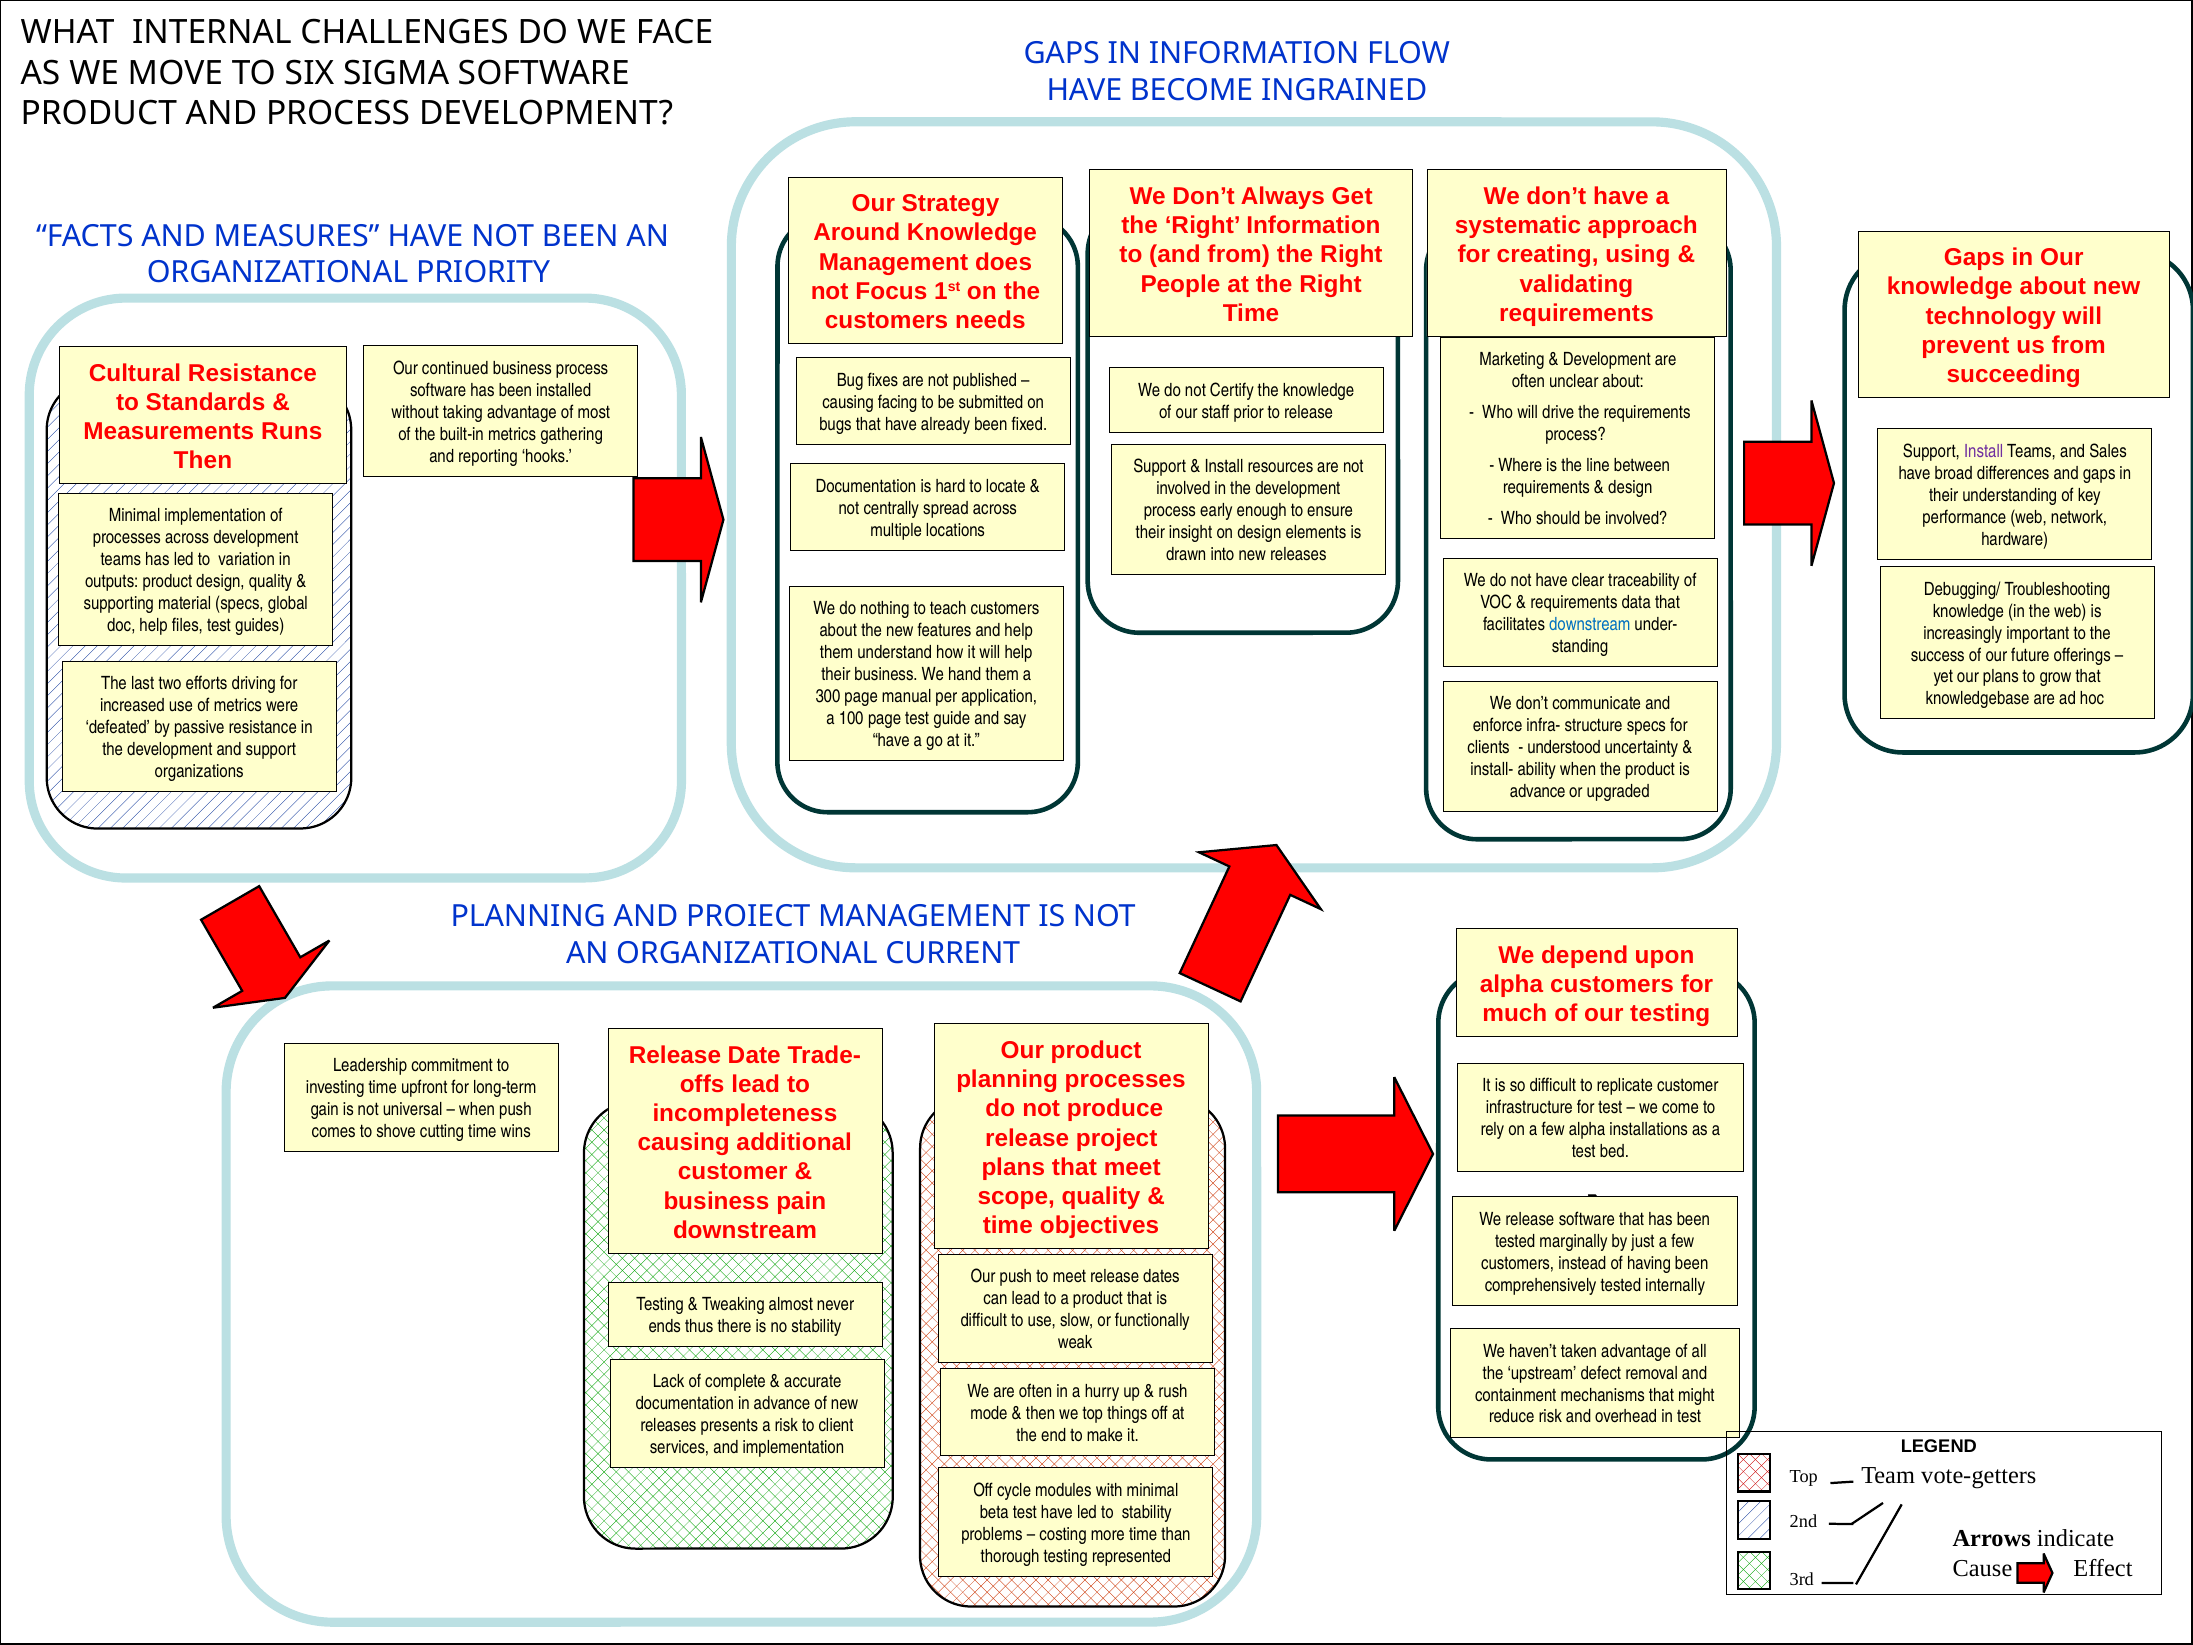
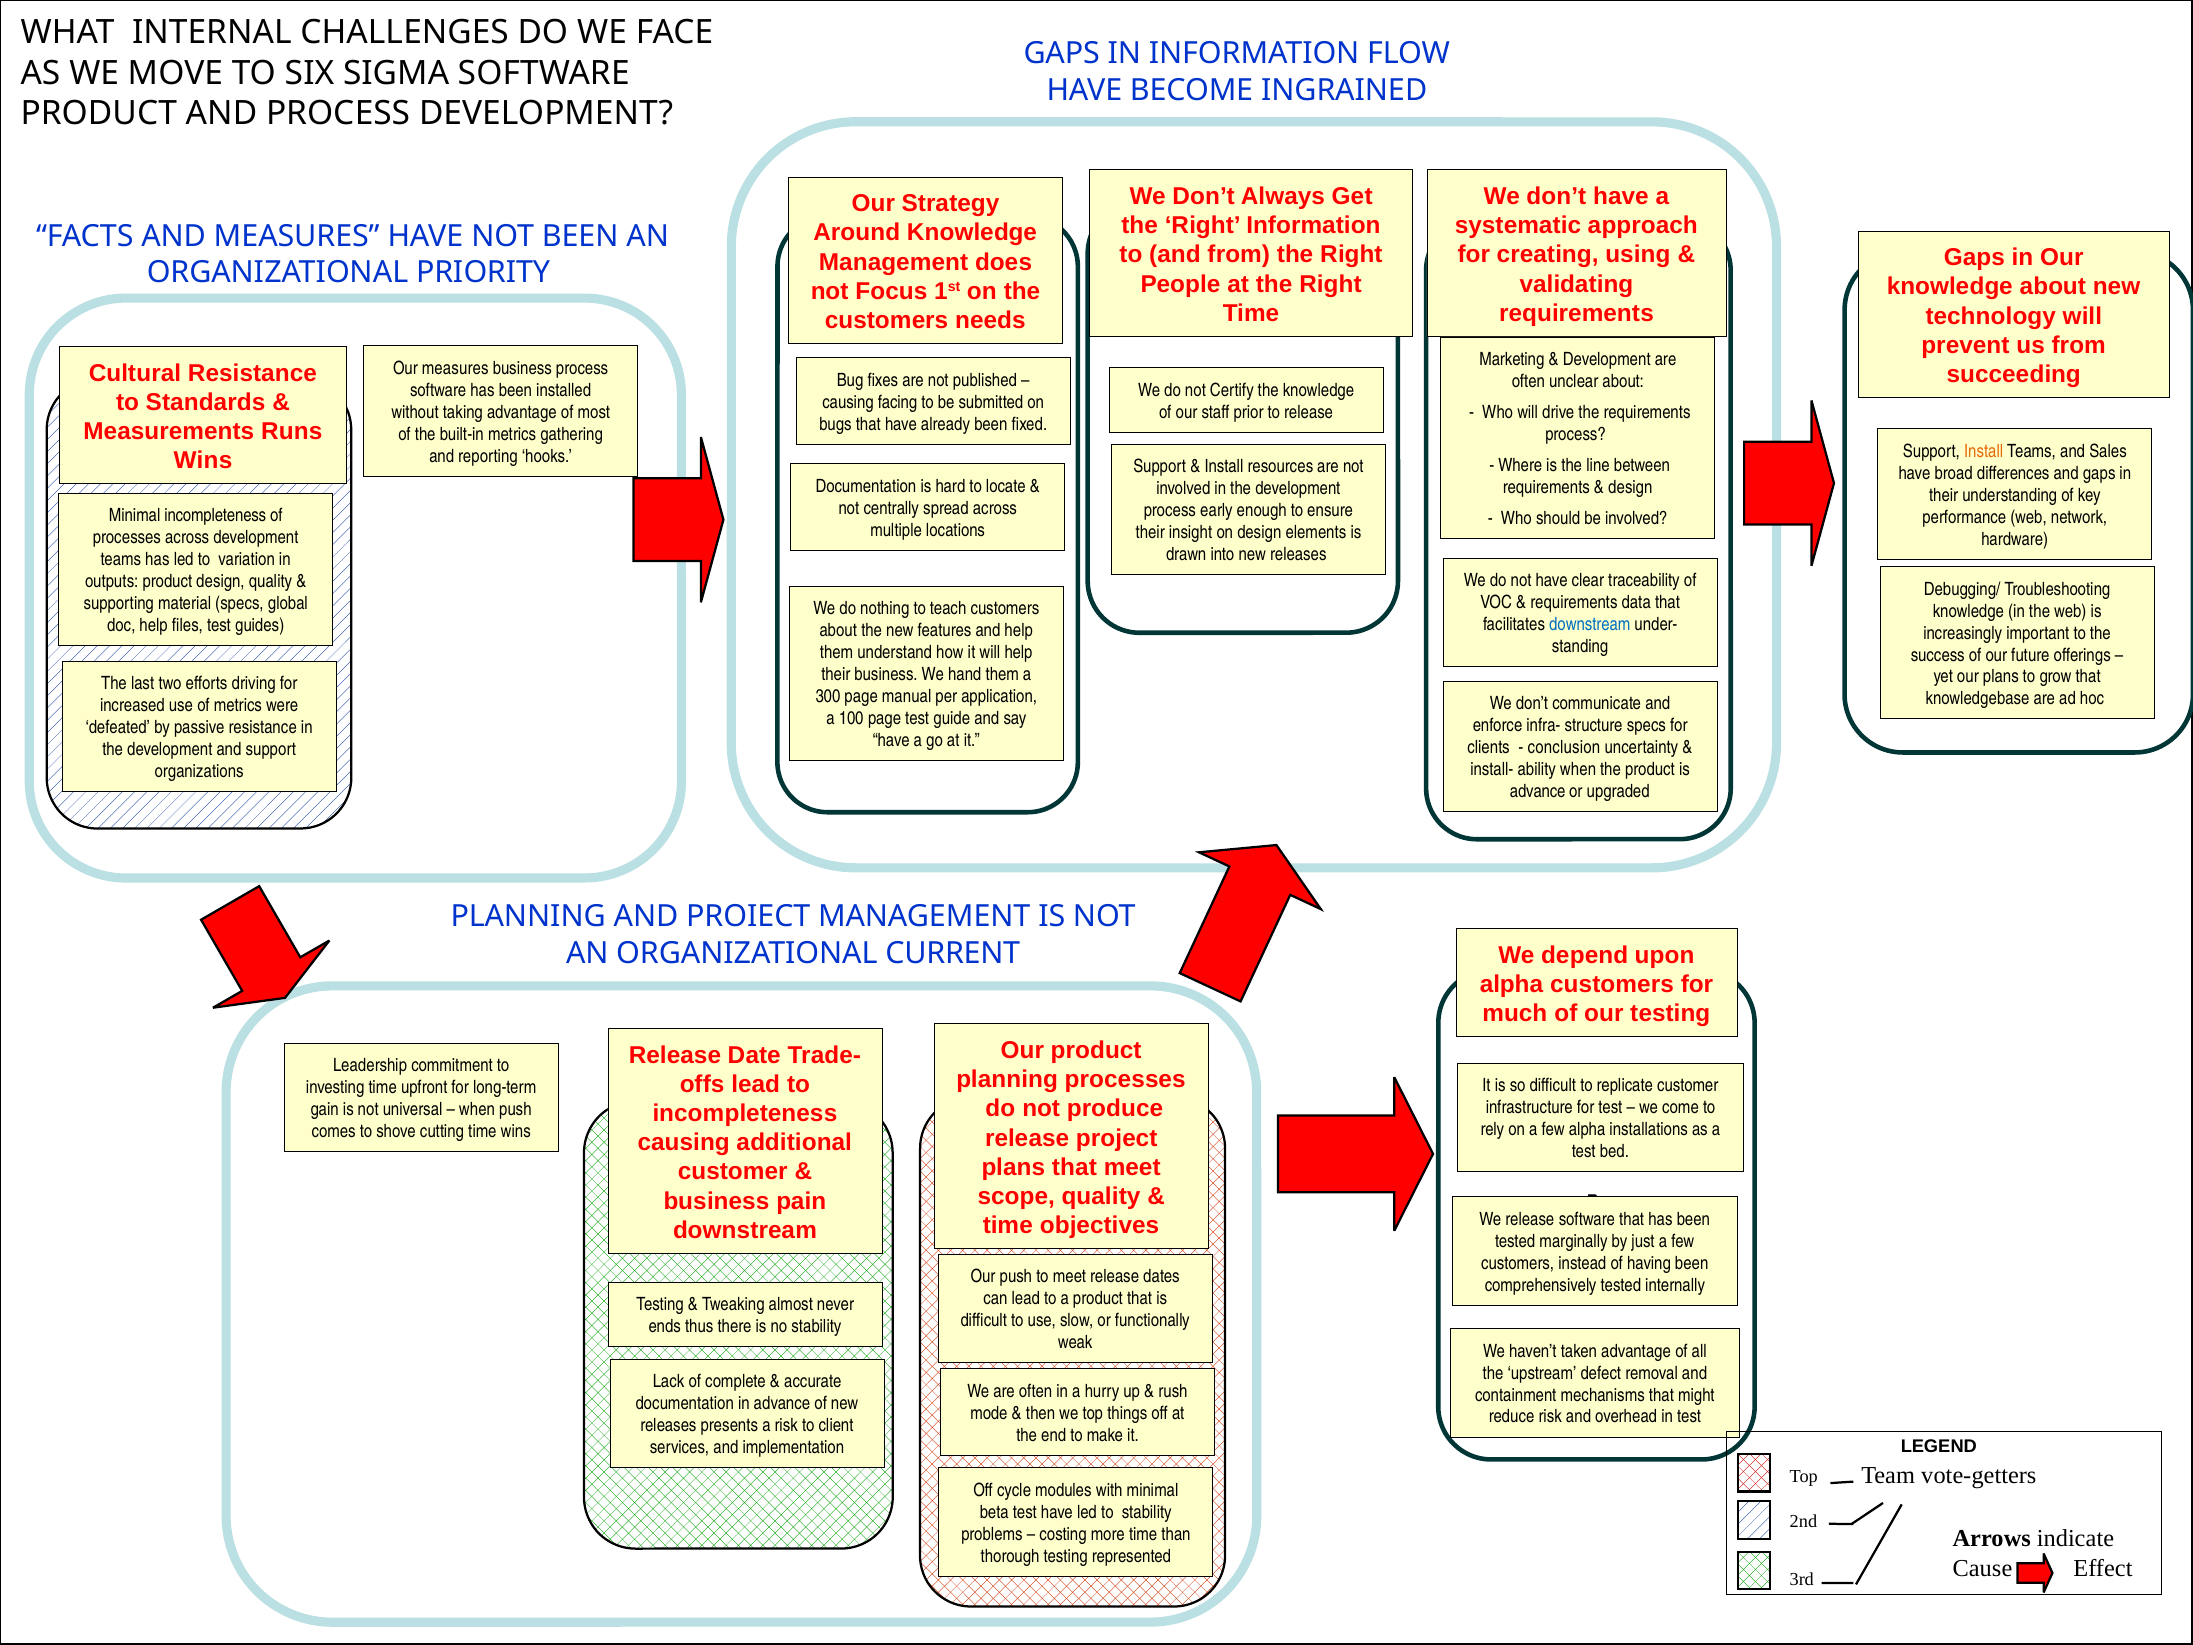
Our continued: continued -> measures
Install at (1984, 451) colour: purple -> orange
Then at (203, 461): Then -> Wins
Minimal implementation: implementation -> incompleteness
understood: understood -> conclusion
